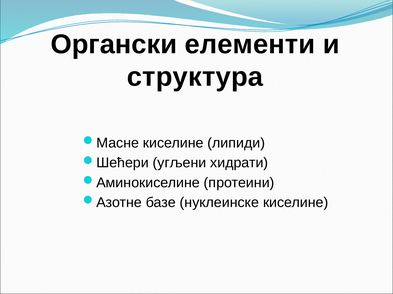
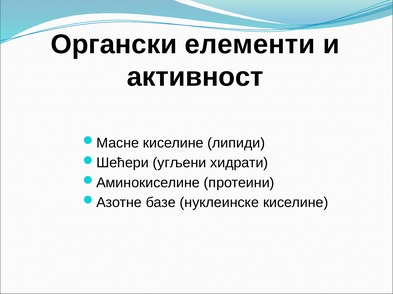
структура: структура -> активност
